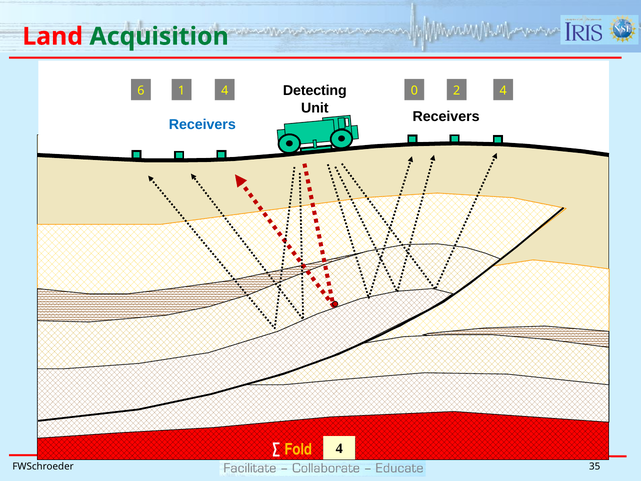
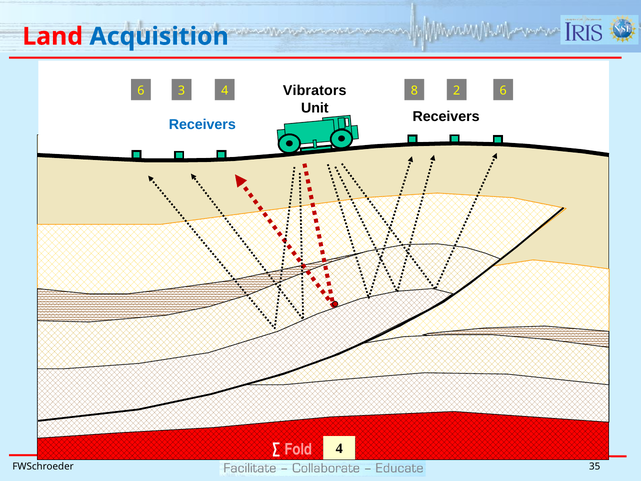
Acquisition colour: green -> blue
Detecting: Detecting -> Vibrators
1: 1 -> 3
0: 0 -> 8
2 4: 4 -> 6
Fold colour: yellow -> pink
